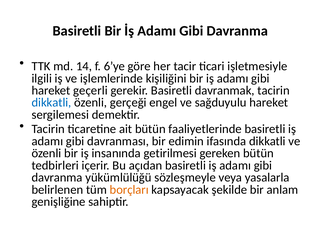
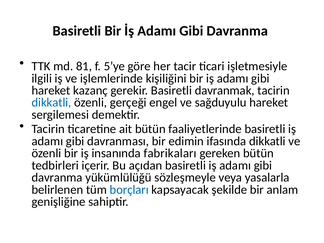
14: 14 -> 81
6’ye: 6’ye -> 5’ye
geçerli: geçerli -> kazanç
getirilmesi: getirilmesi -> fabrikaları
borçları colour: orange -> blue
